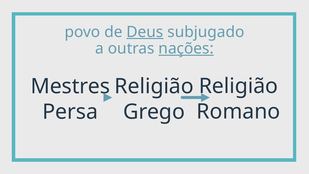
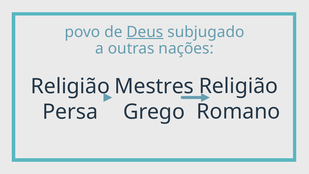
nações underline: present -> none
Mestres at (70, 86): Mestres -> Religião
Religião at (154, 86): Religião -> Mestres
